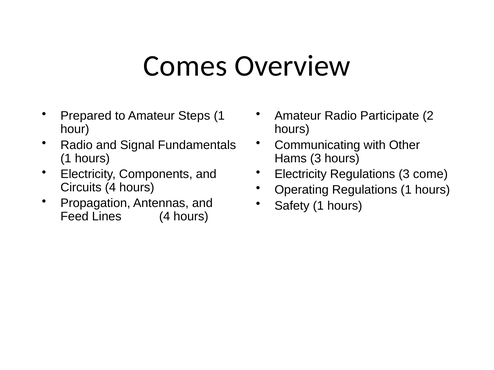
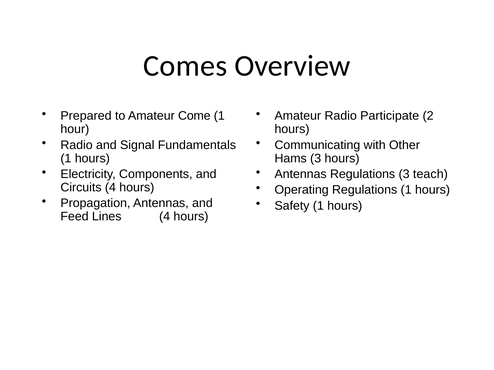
Steps: Steps -> Come
Electricity at (301, 174): Electricity -> Antennas
come: come -> teach
